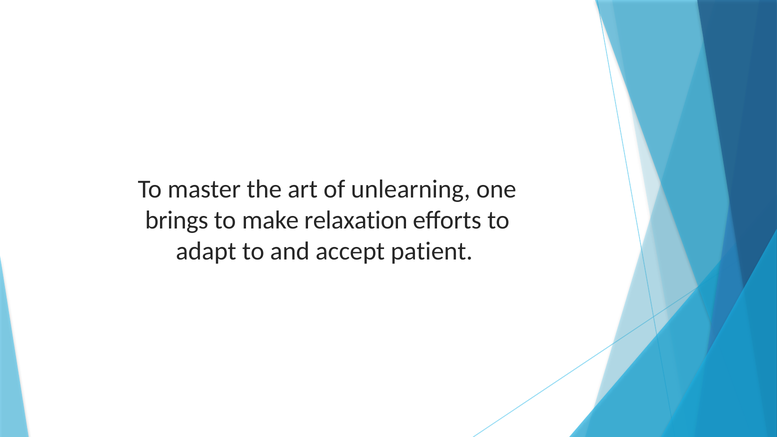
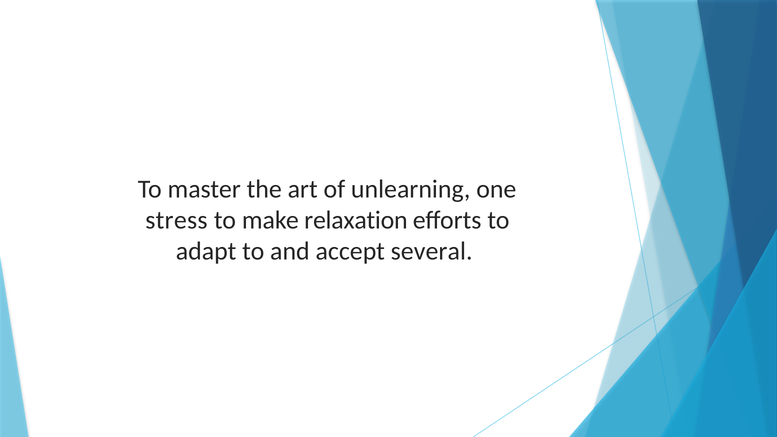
brings: brings -> stress
patient: patient -> several
